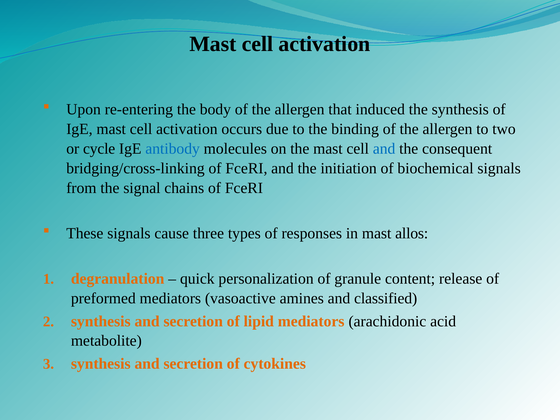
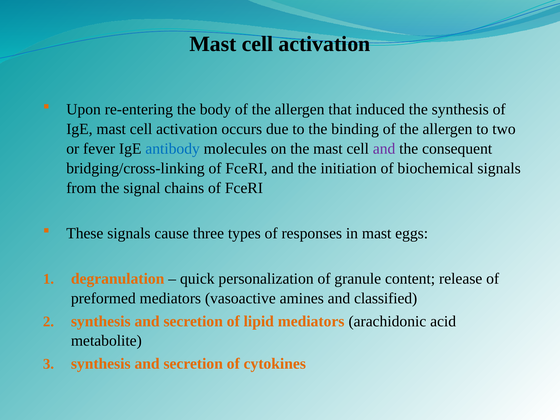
cycle: cycle -> fever
and at (384, 149) colour: blue -> purple
allos: allos -> eggs
